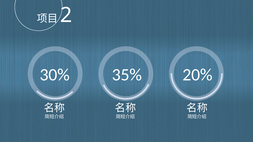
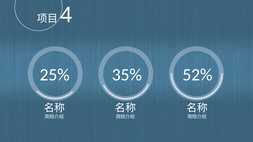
2: 2 -> 4
30%: 30% -> 25%
20%: 20% -> 52%
